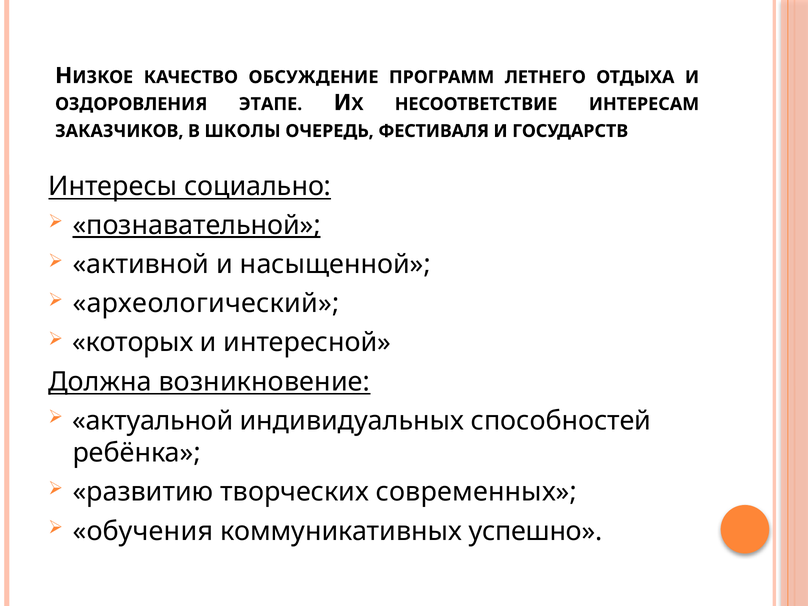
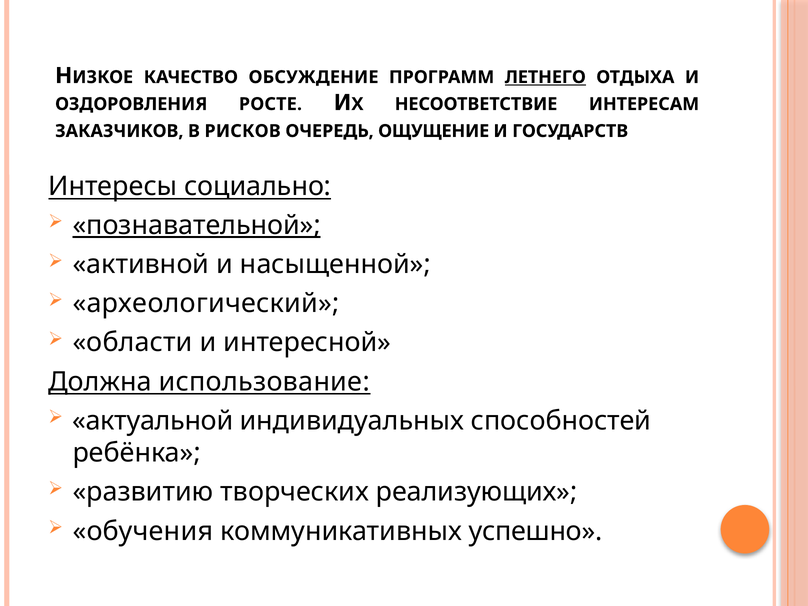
ЛЕТНЕГО underline: none -> present
ЭТАПЕ: ЭТАПЕ -> РОСТЕ
ШКОЛЫ: ШКОЛЫ -> РИСКОВ
ФЕСТИВАЛЯ: ФЕСТИВАЛЯ -> ОЩУЩЕНИЕ
которых: которых -> области
возникновение: возникновение -> использование
современных: современных -> реализующих
